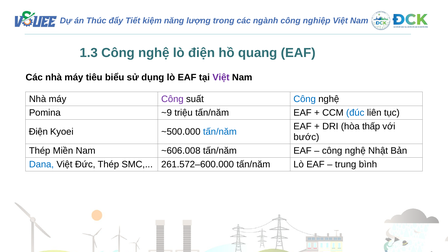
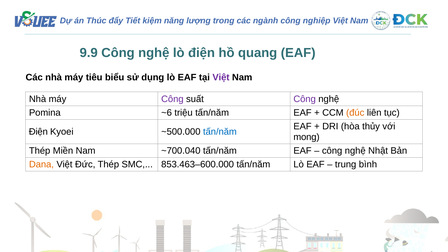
1.3: 1.3 -> 9.9
Công at (305, 99) colour: blue -> purple
~9: ~9 -> ~6
đúc colour: blue -> orange
thấp: thấp -> thủy
bước: bước -> mong
~606.008: ~606.008 -> ~700.040
Dana colour: blue -> orange
261.572–600.000: 261.572–600.000 -> 853.463–600.000
